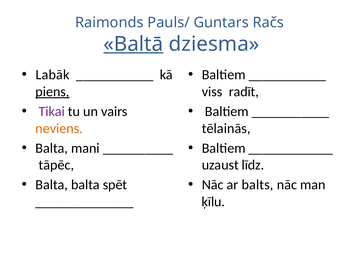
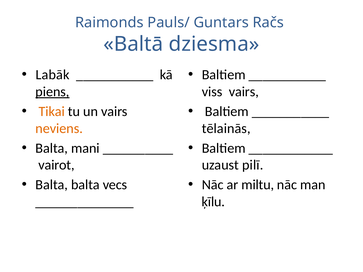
Baltā underline: present -> none
viss radīt: radīt -> vairs
Tikai colour: purple -> orange
tāpēc: tāpēc -> vairot
līdz: līdz -> pilī
spēt: spēt -> vecs
balts: balts -> miltu
